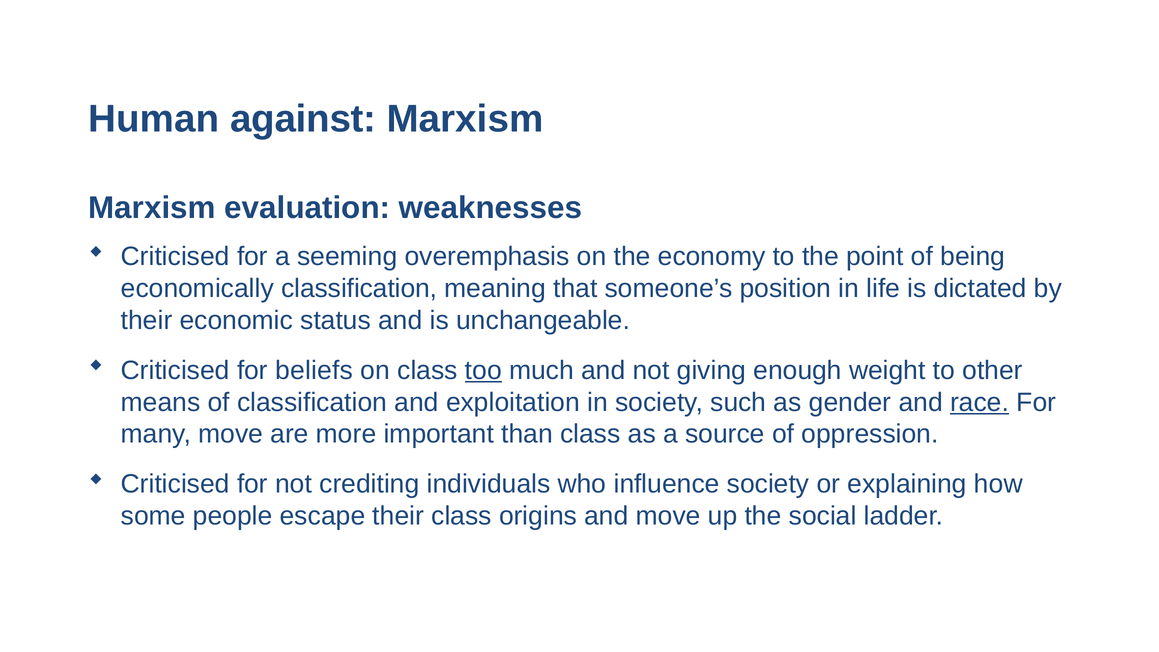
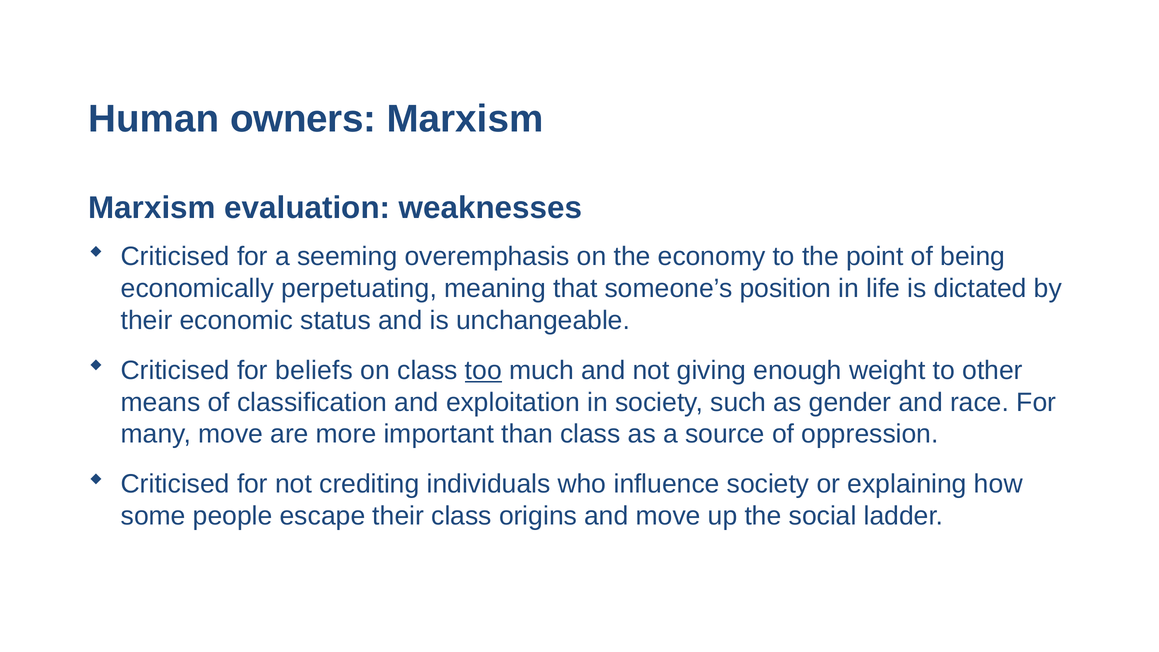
against: against -> owners
economically classification: classification -> perpetuating
race underline: present -> none
